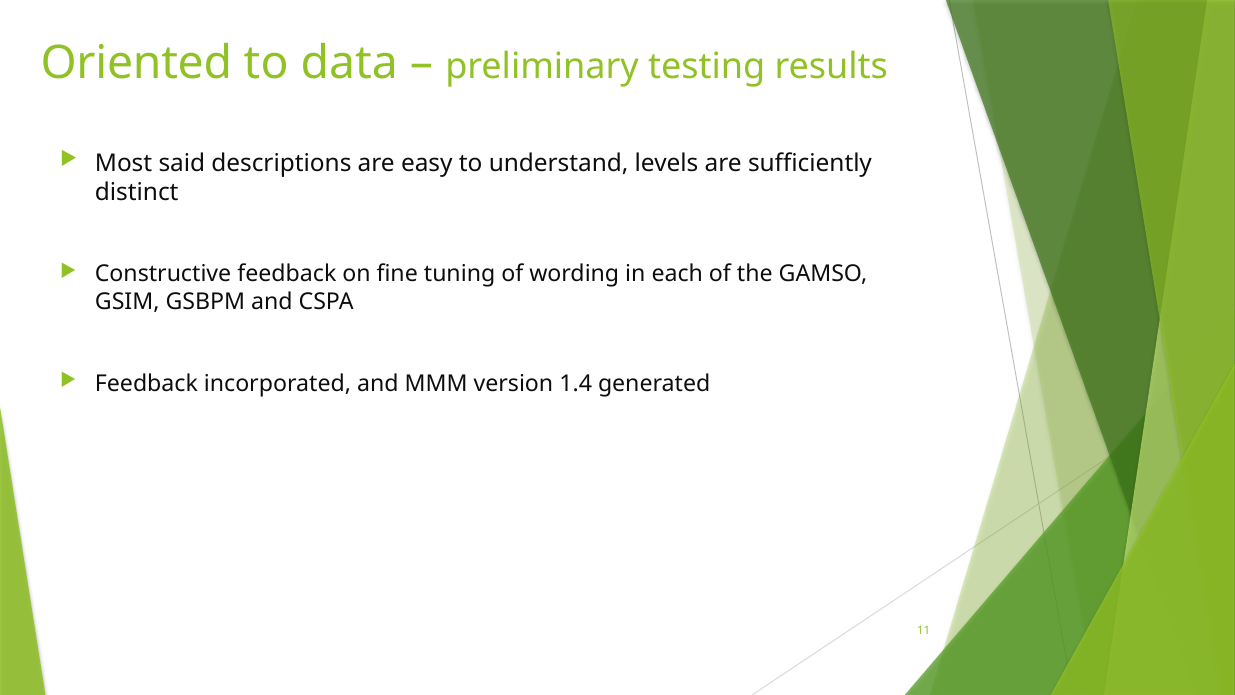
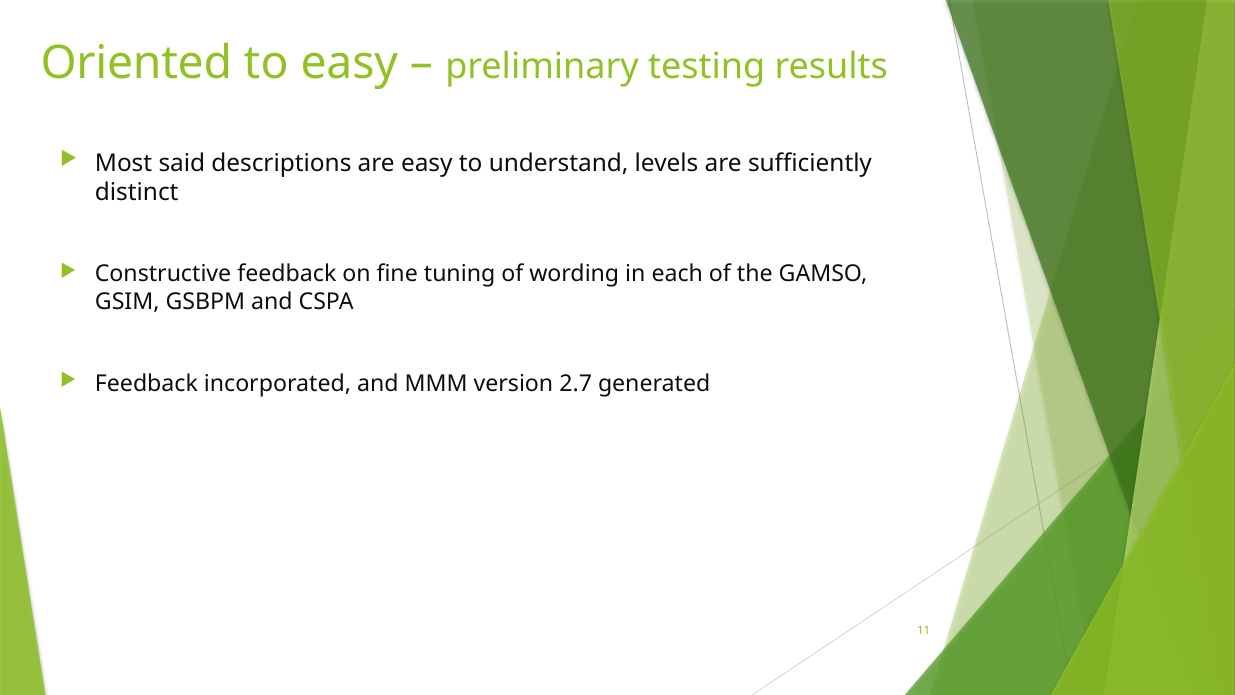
to data: data -> easy
1.4: 1.4 -> 2.7
